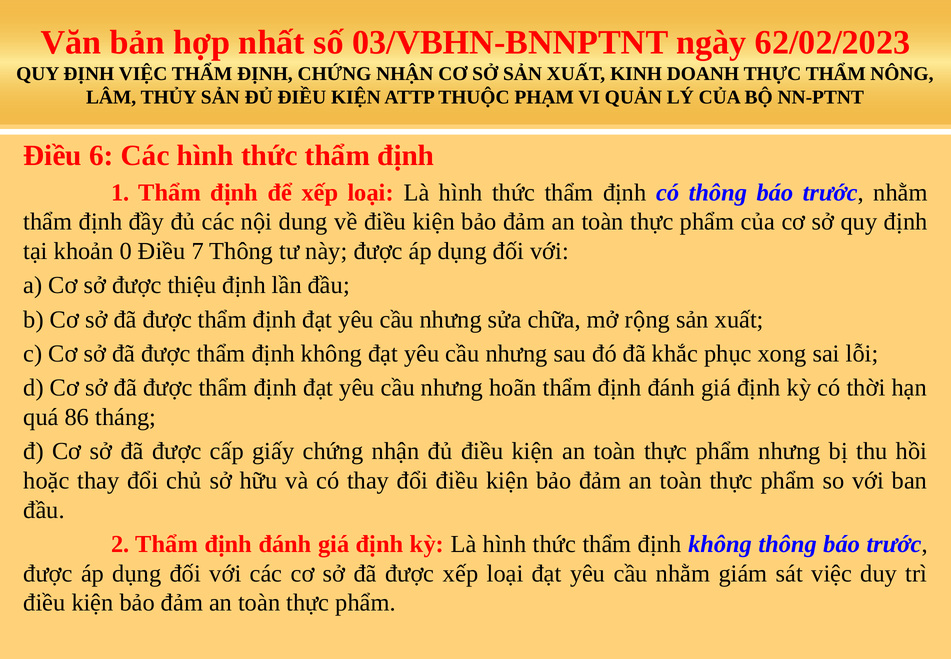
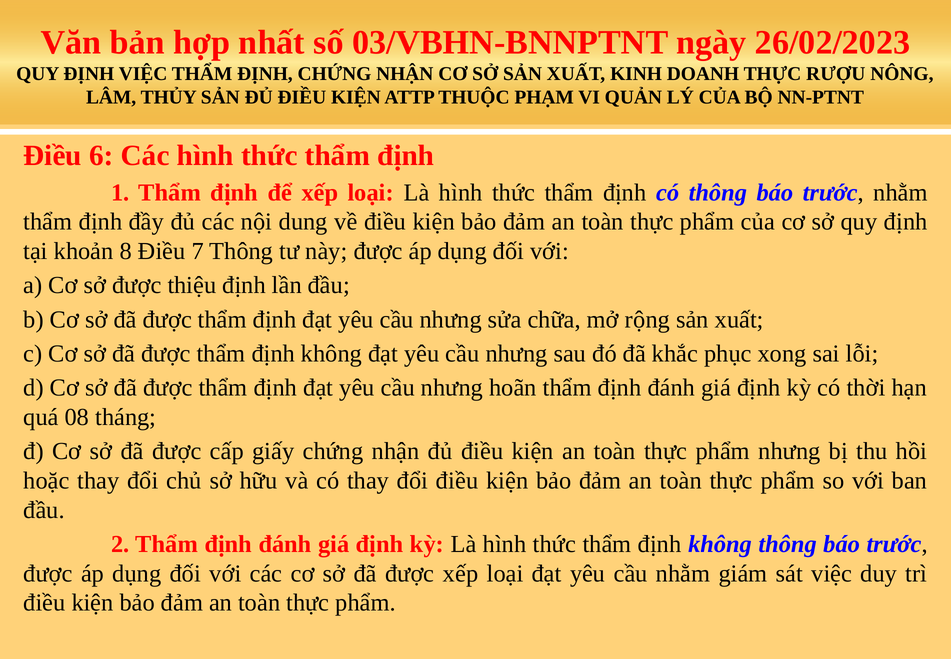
62/02/2023: 62/02/2023 -> 26/02/2023
THỰC THẨM: THẨM -> RƯỢU
0: 0 -> 8
86: 86 -> 08
